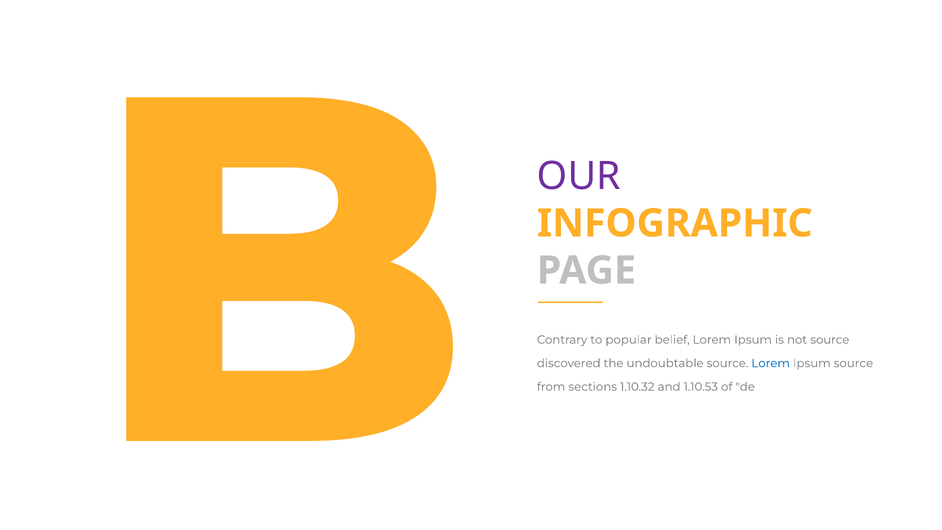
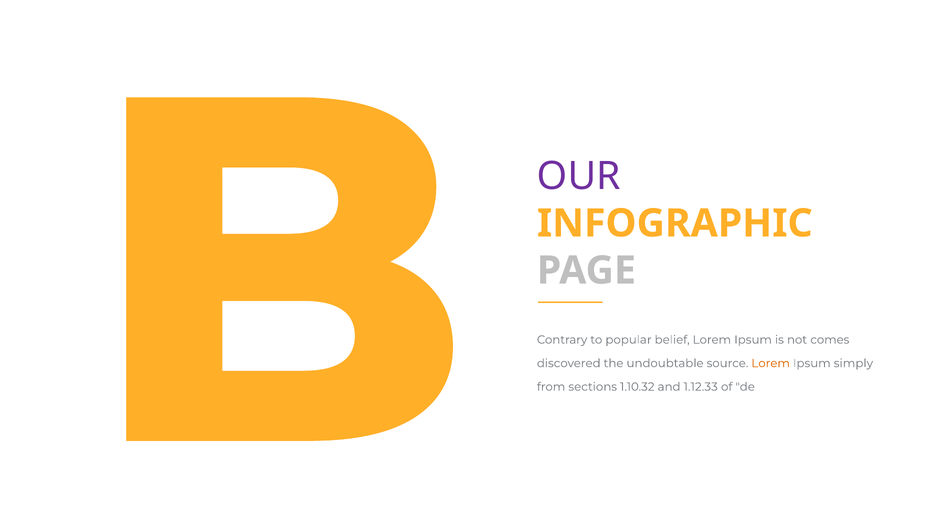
not source: source -> comes
Lorem at (771, 363) colour: blue -> orange
Ipsum source: source -> simply
1.10.53: 1.10.53 -> 1.12.33
